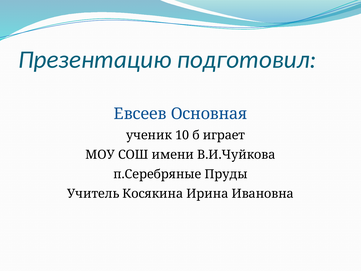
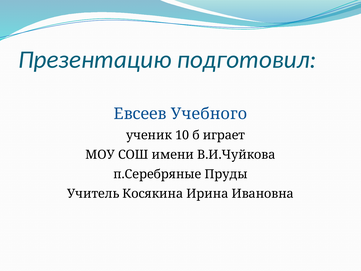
Основная: Основная -> Учебного
